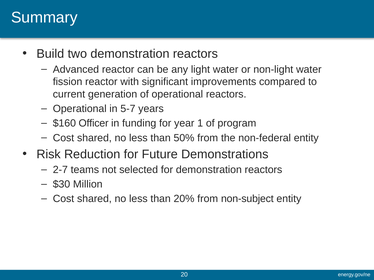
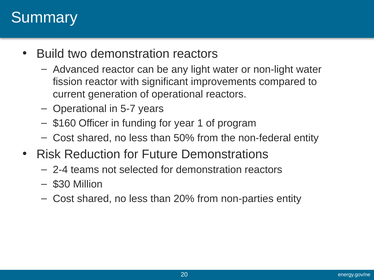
2-7: 2-7 -> 2-4
non-subject: non-subject -> non-parties
